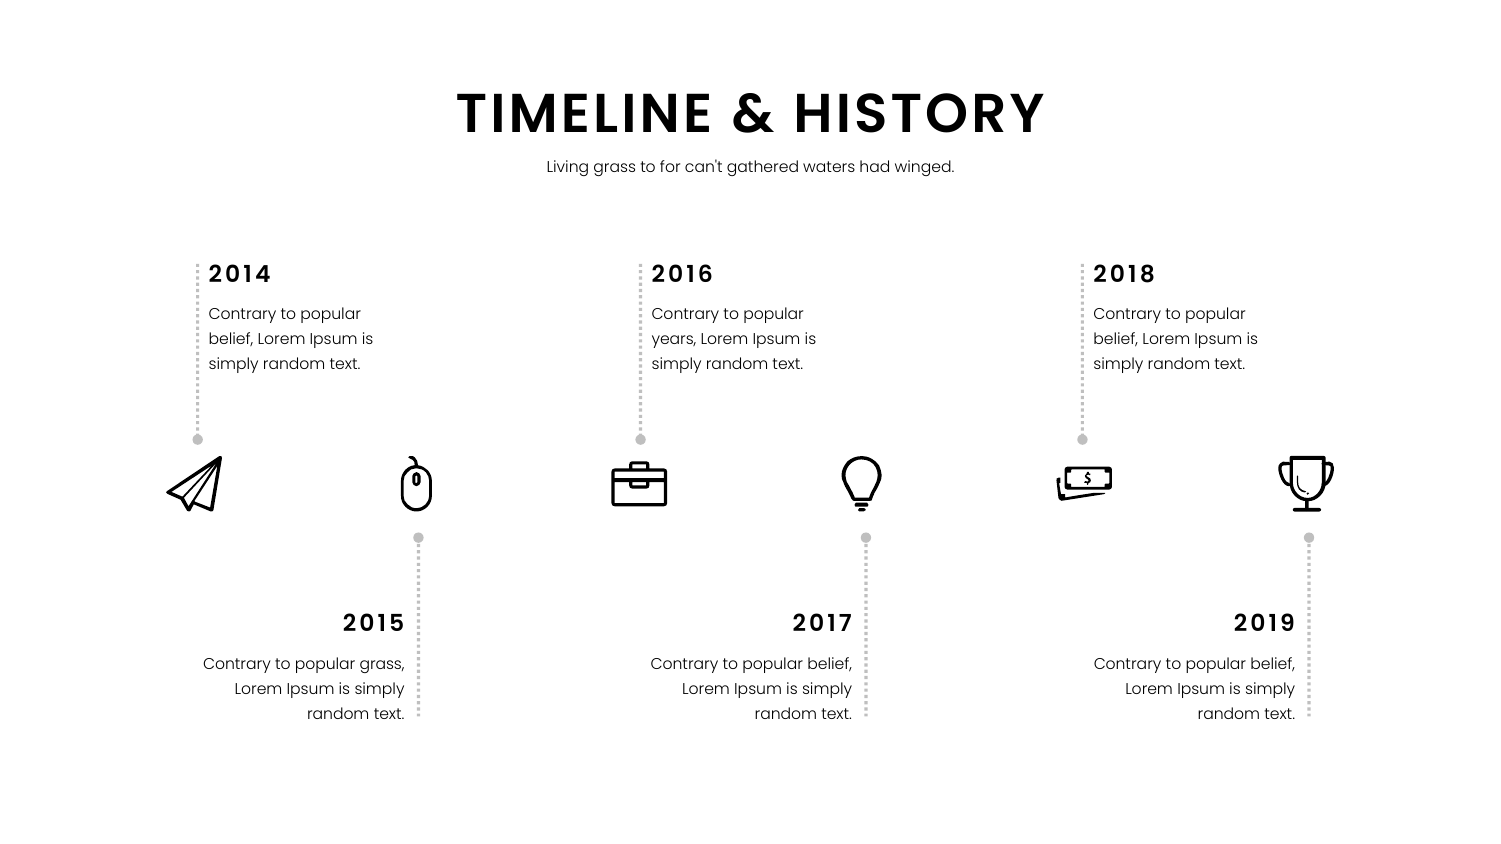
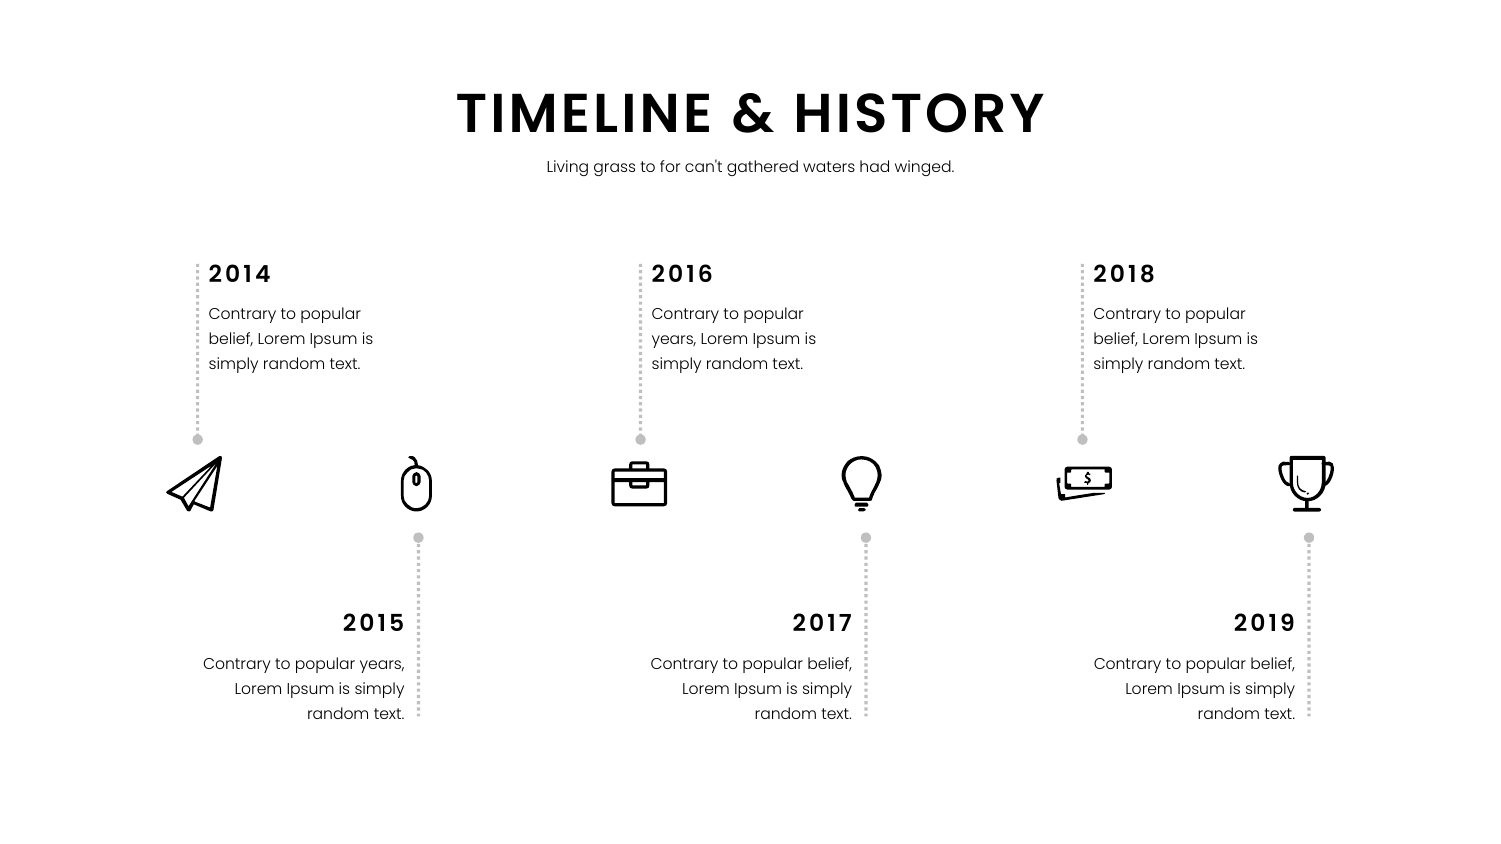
grass at (382, 664): grass -> years
